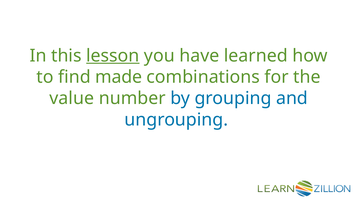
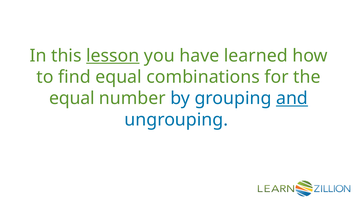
find made: made -> equal
value at (72, 98): value -> equal
and underline: none -> present
